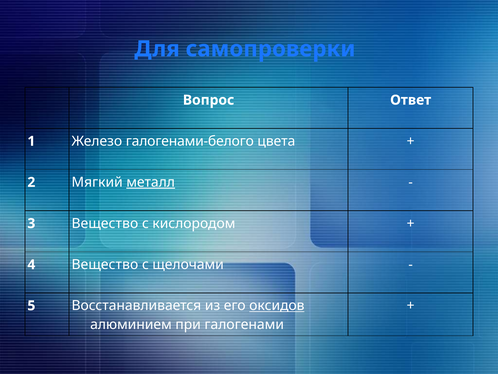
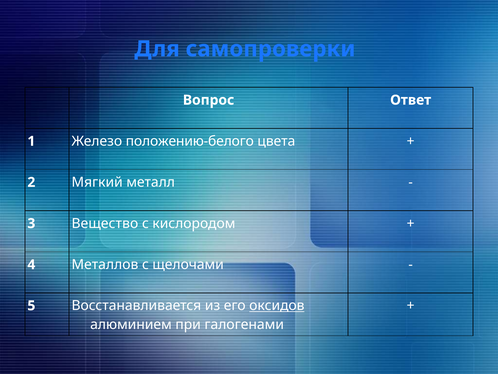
галогенами-белого: галогенами-белого -> положению-белого
металл underline: present -> none
4 Вещество: Вещество -> Металлов
